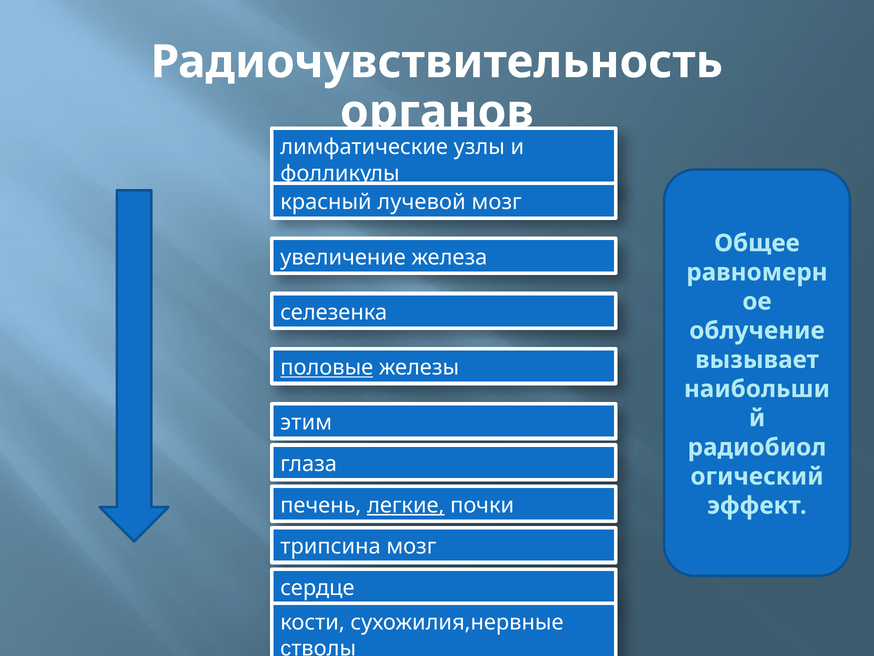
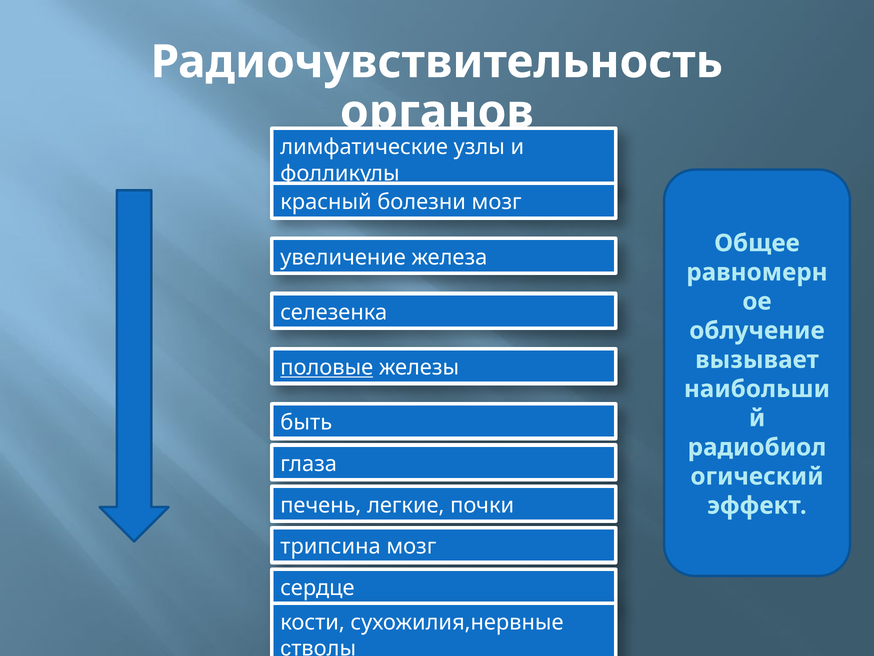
лучевой: лучевой -> болезни
этим: этим -> быть
легкие underline: present -> none
